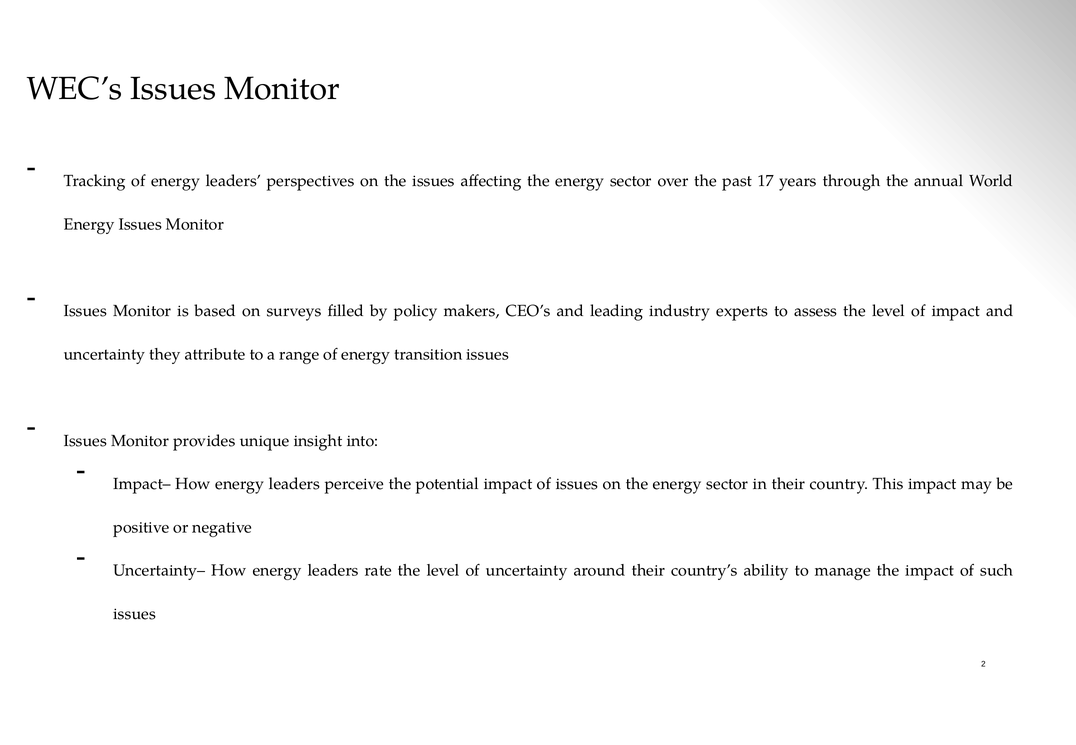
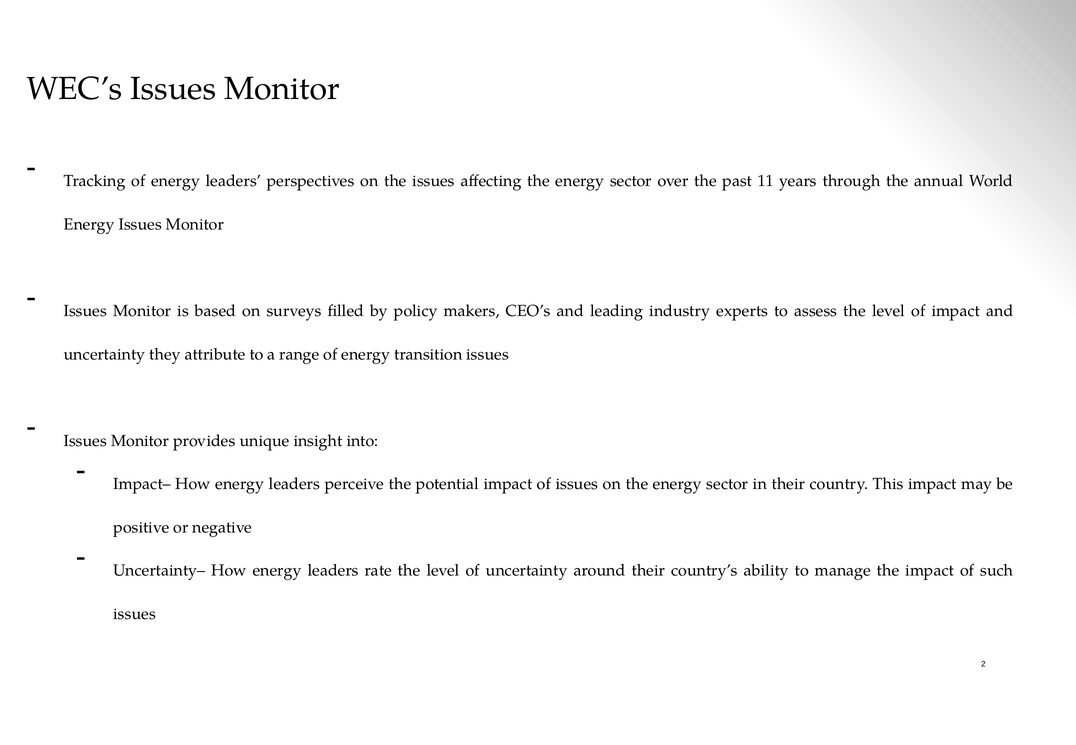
17: 17 -> 11
